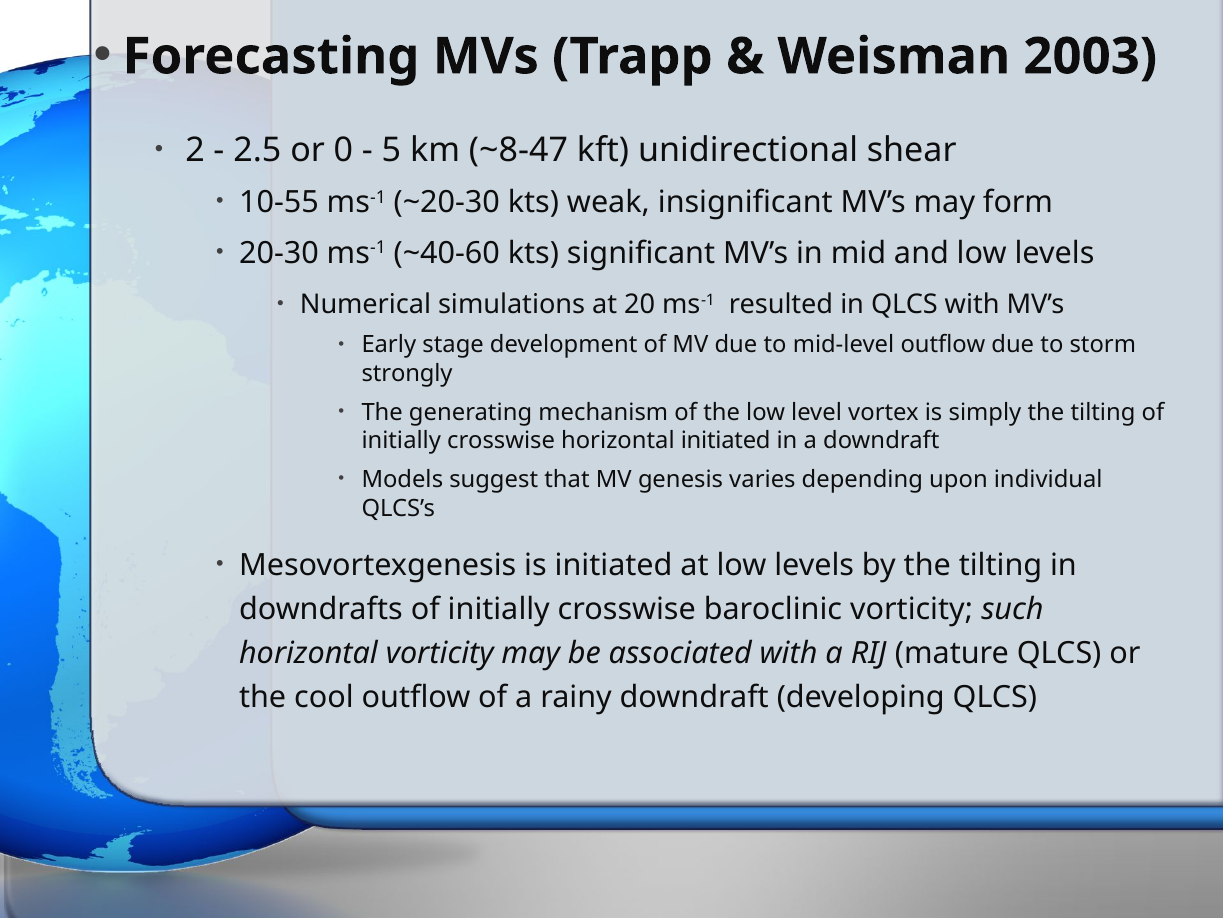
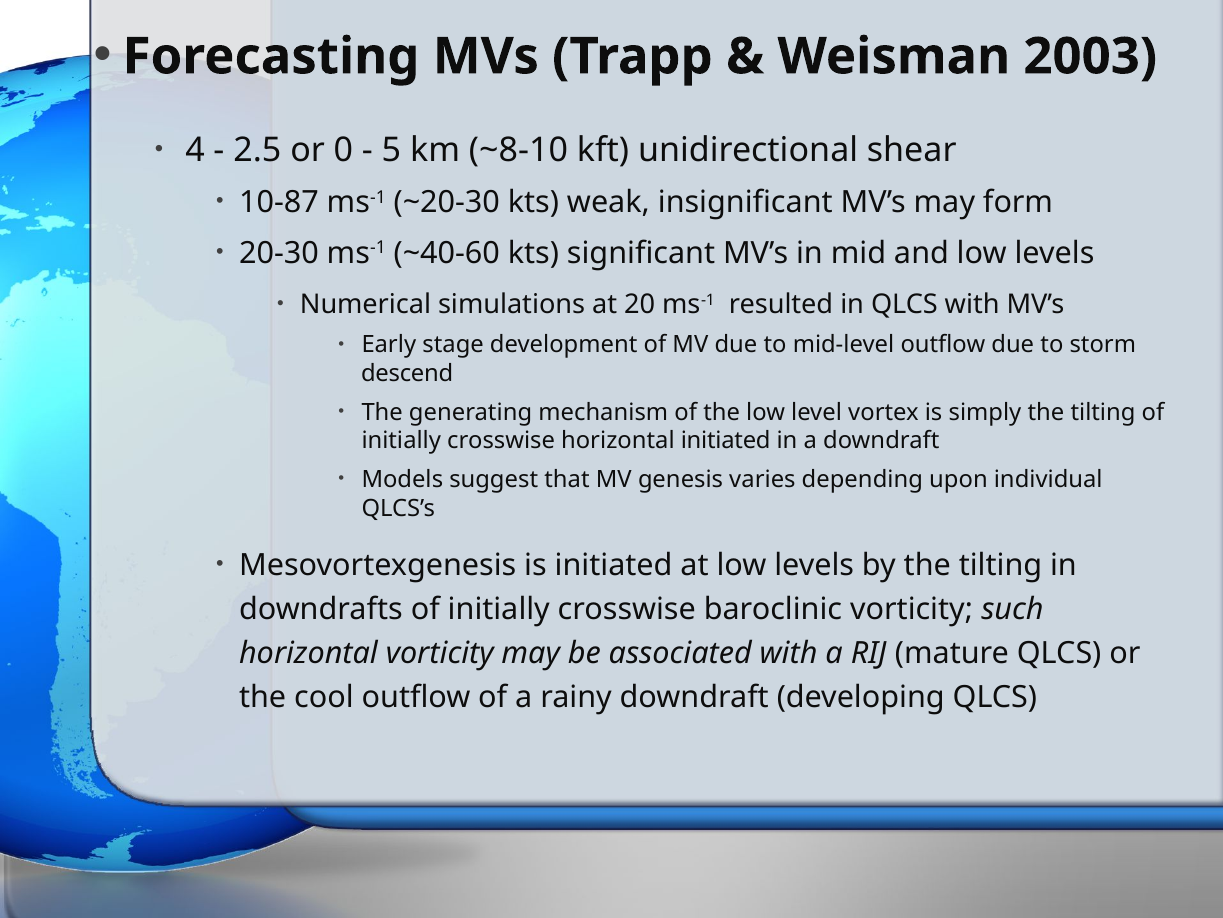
2: 2 -> 4
~8-47: ~8-47 -> ~8-10
10-55: 10-55 -> 10-87
strongly: strongly -> descend
